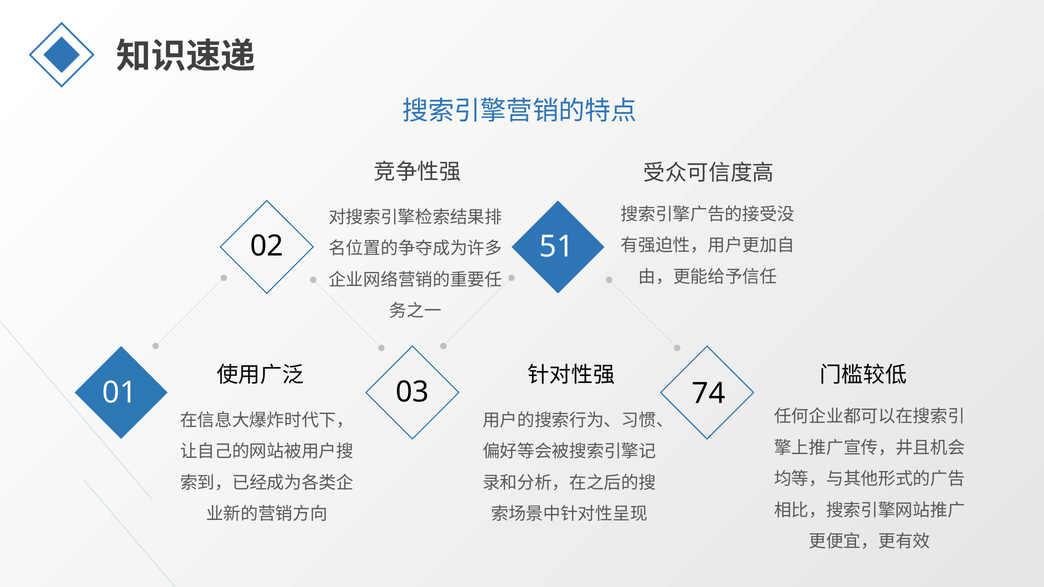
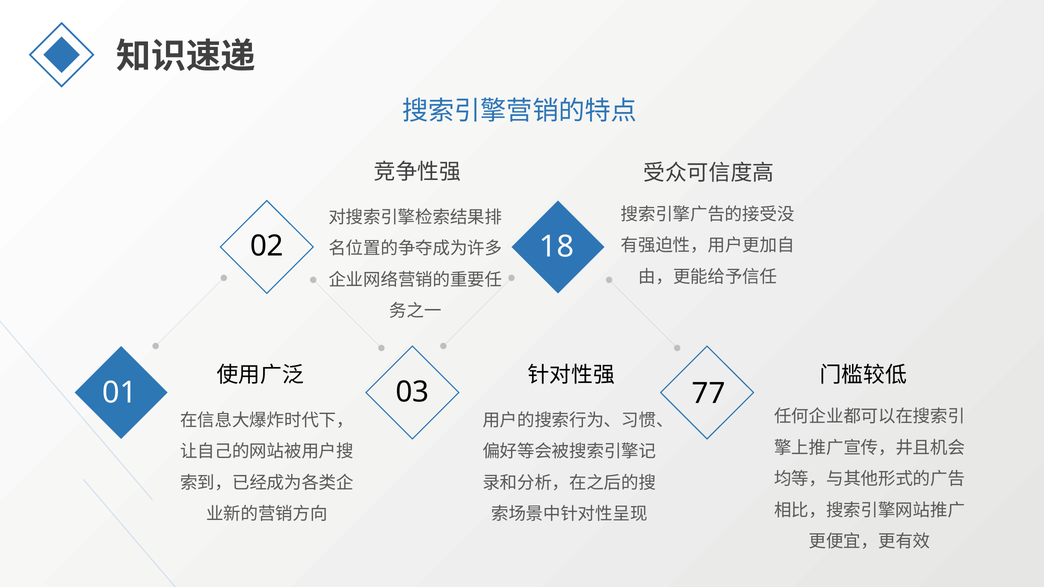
51: 51 -> 18
74: 74 -> 77
